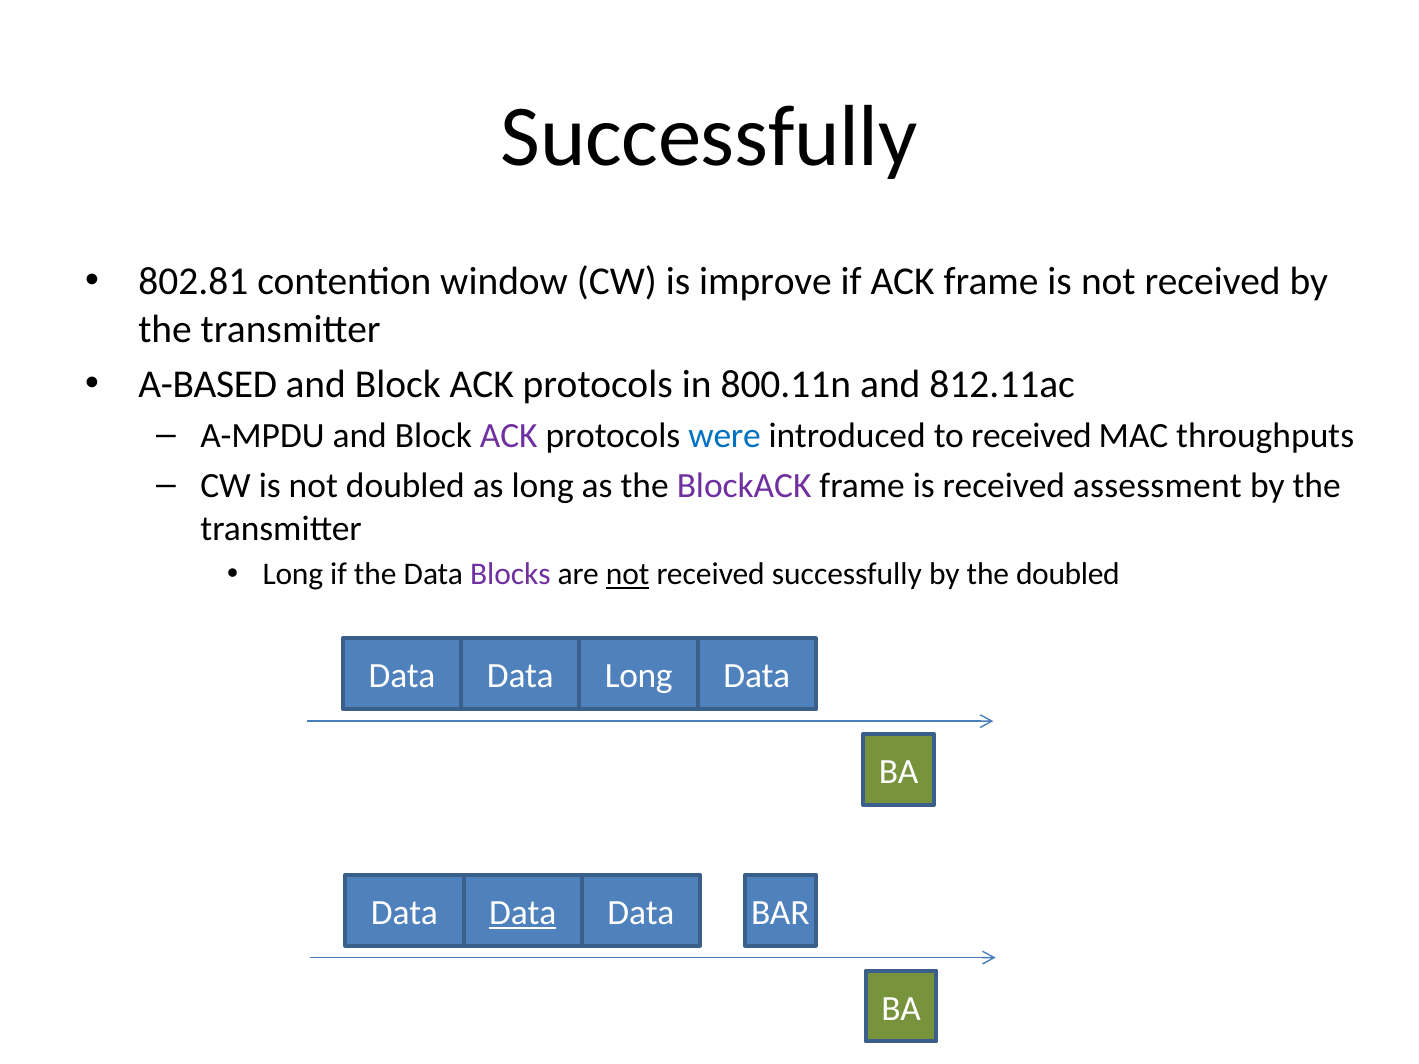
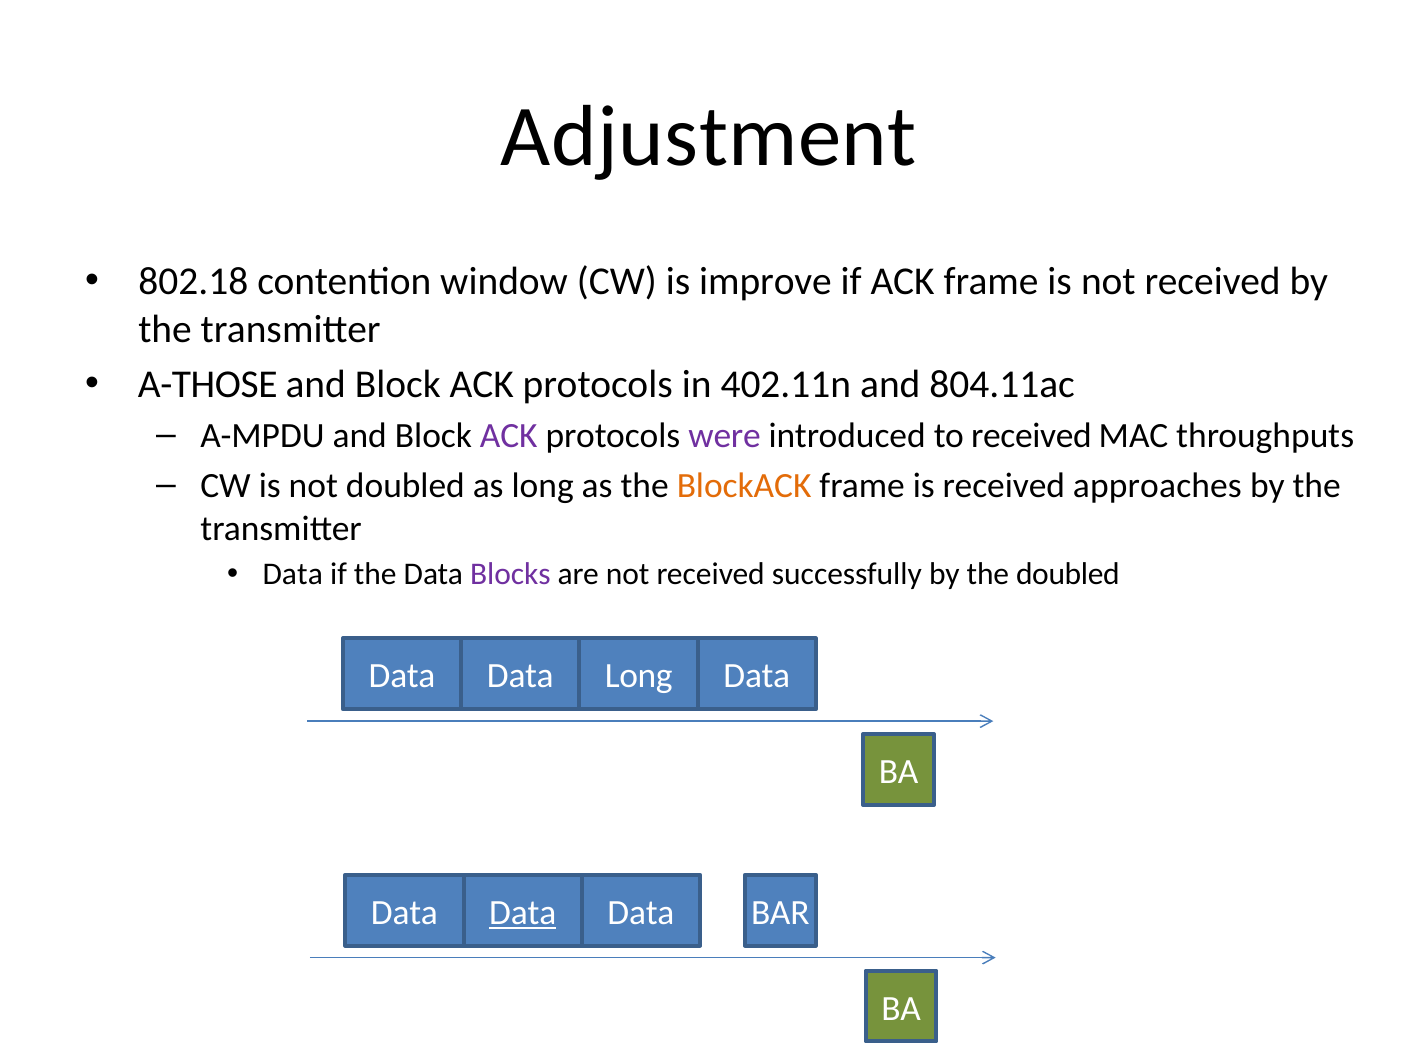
Successfully at (709, 137): Successfully -> Adjustment
802.81: 802.81 -> 802.18
A-BASED: A-BASED -> A-THOSE
800.11n: 800.11n -> 402.11n
812.11ac: 812.11ac -> 804.11ac
were colour: blue -> purple
BlockACK colour: purple -> orange
assessment: assessment -> approaches
Long at (293, 575): Long -> Data
not at (628, 575) underline: present -> none
